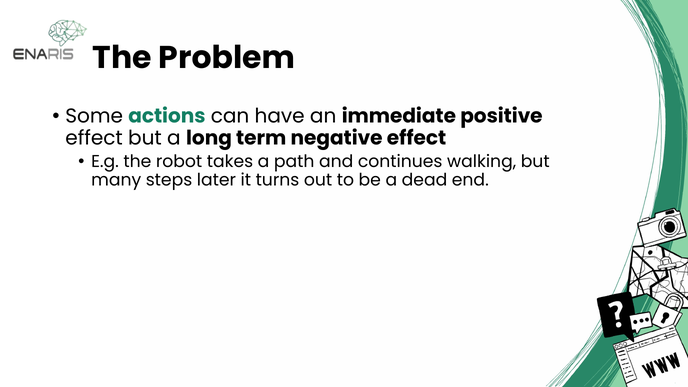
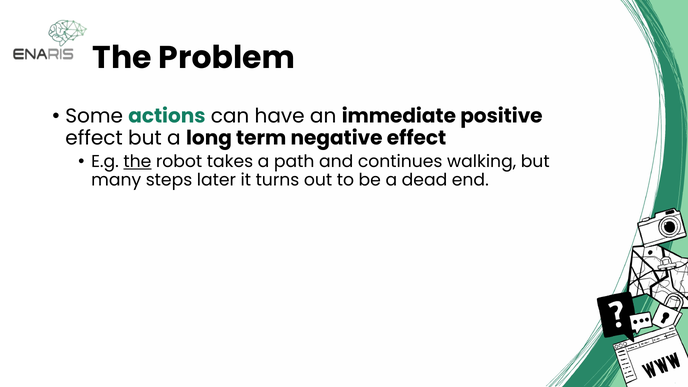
the at (137, 162) underline: none -> present
